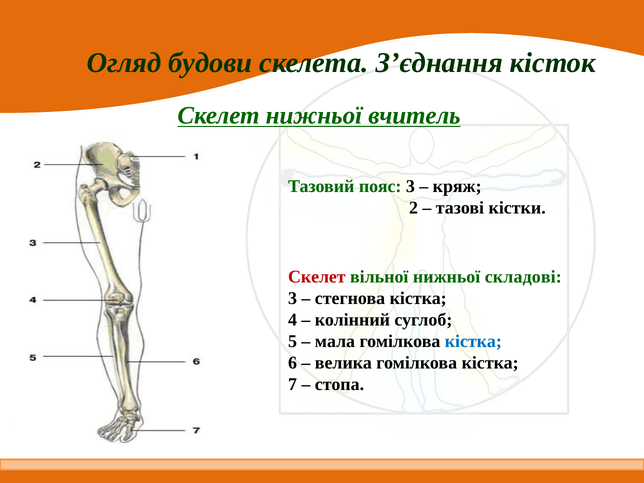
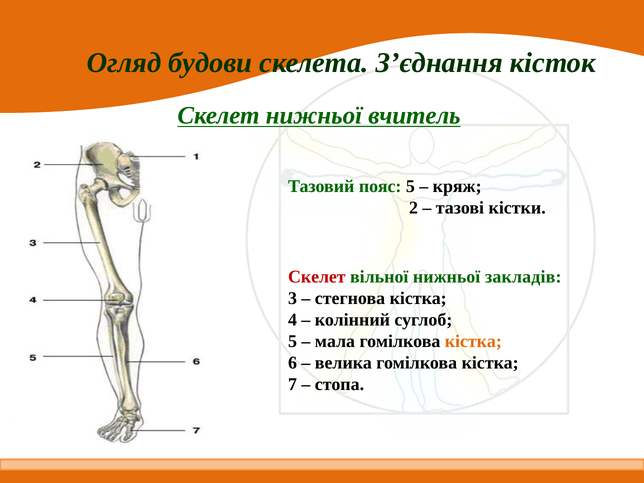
пояс 3: 3 -> 5
складові: складові -> закладів
кістка at (473, 341) colour: blue -> orange
